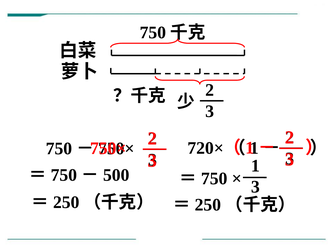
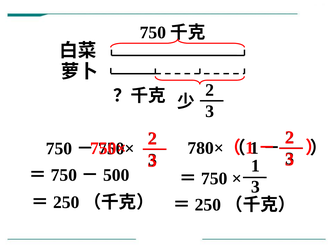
720×: 720× -> 780×
